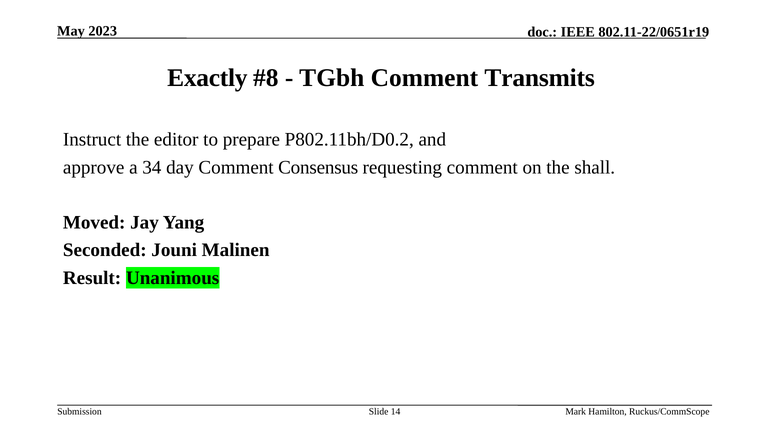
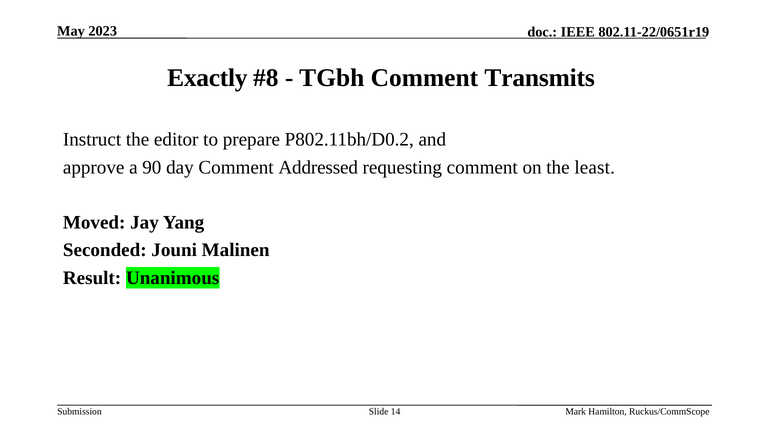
34: 34 -> 90
Consensus: Consensus -> Addressed
shall: shall -> least
